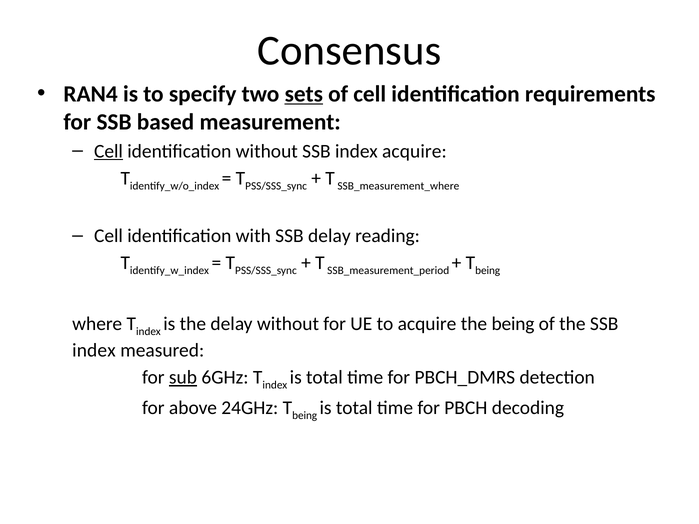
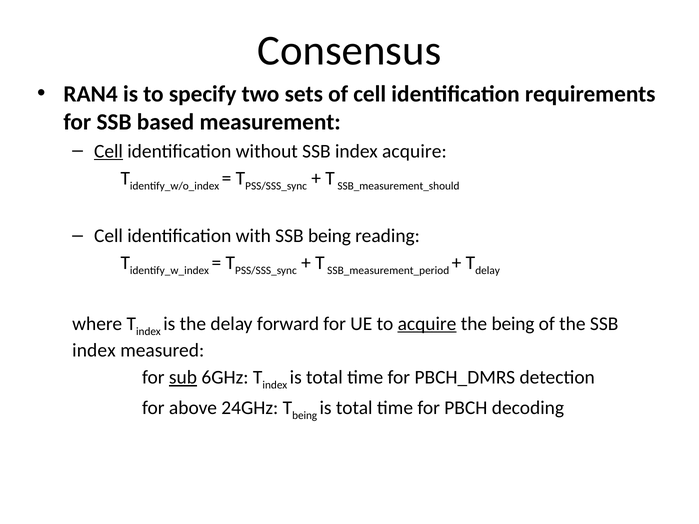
sets underline: present -> none
SSB_measurement_where: SSB_measurement_where -> SSB_measurement_should
SSB delay: delay -> being
being at (488, 271): being -> delay
delay without: without -> forward
acquire at (427, 324) underline: none -> present
